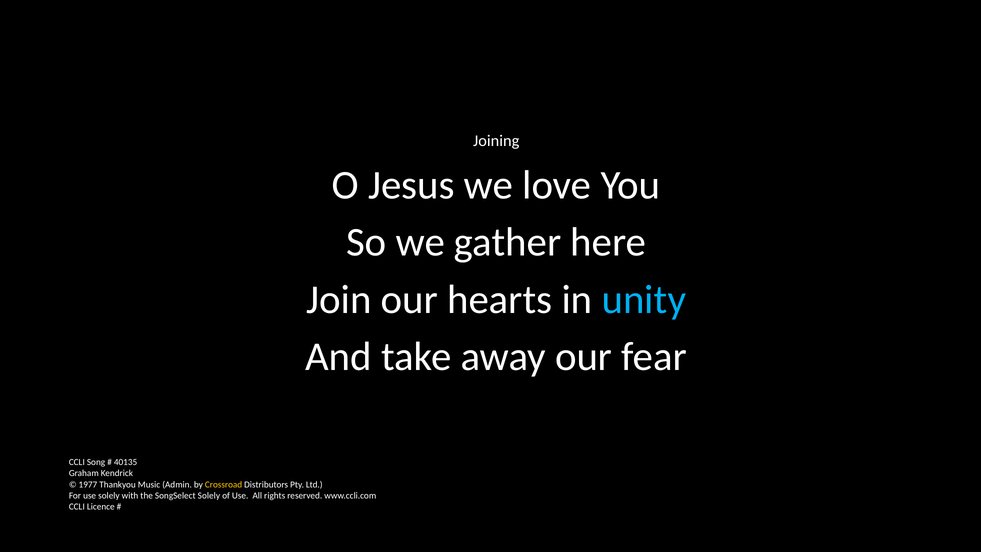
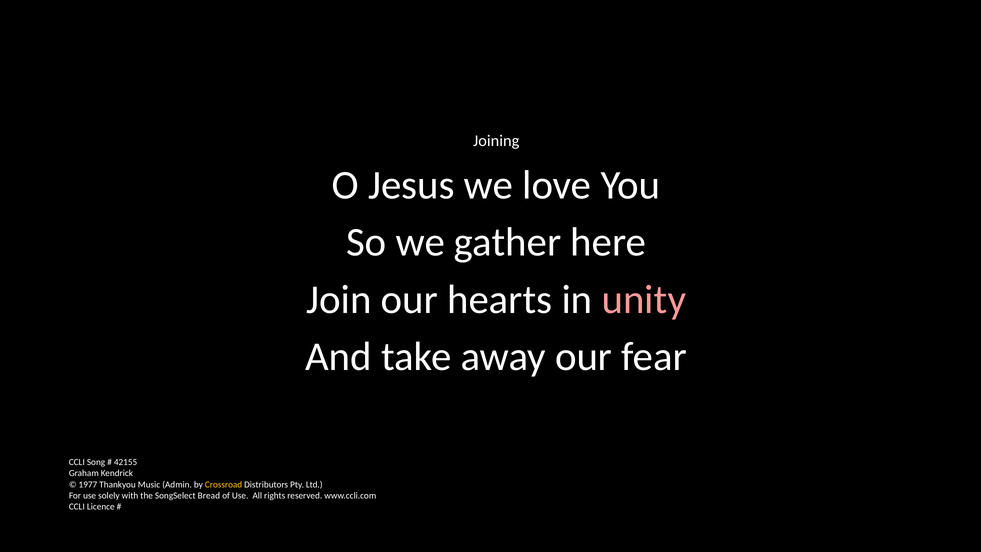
unity colour: light blue -> pink
40135: 40135 -> 42155
SongSelect Solely: Solely -> Bread
